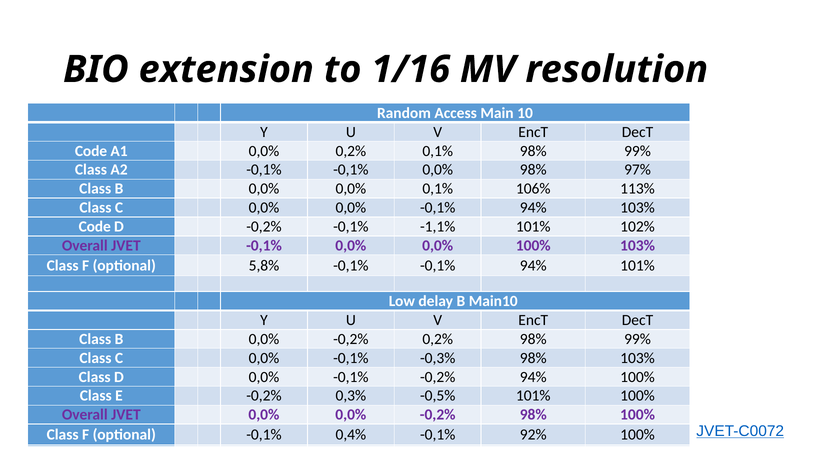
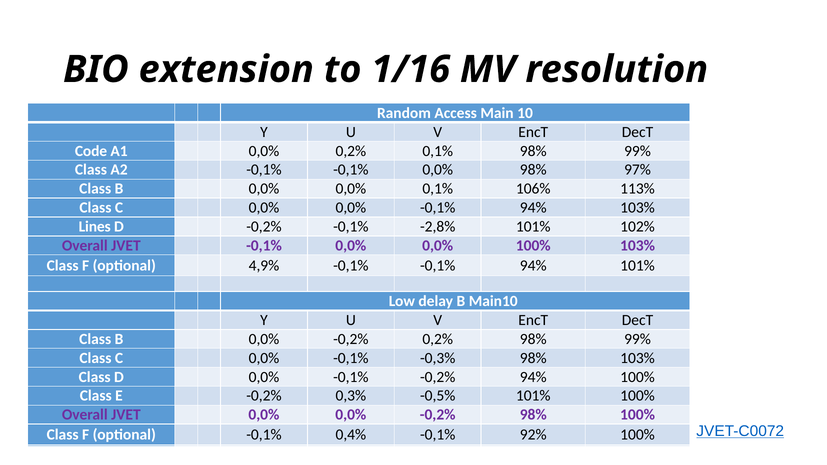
Code at (95, 227): Code -> Lines
-1,1%: -1,1% -> -2,8%
5,8%: 5,8% -> 4,9%
